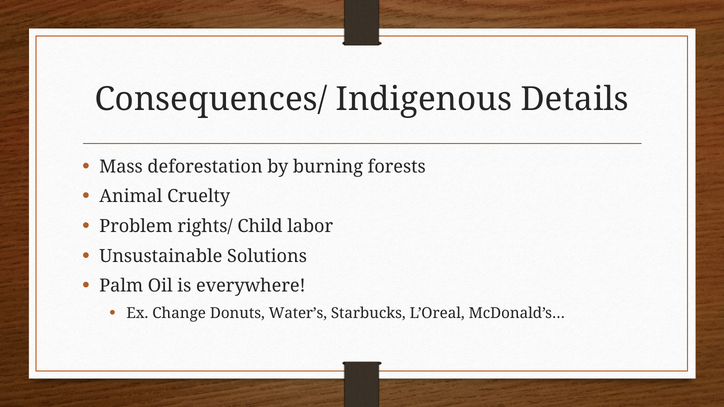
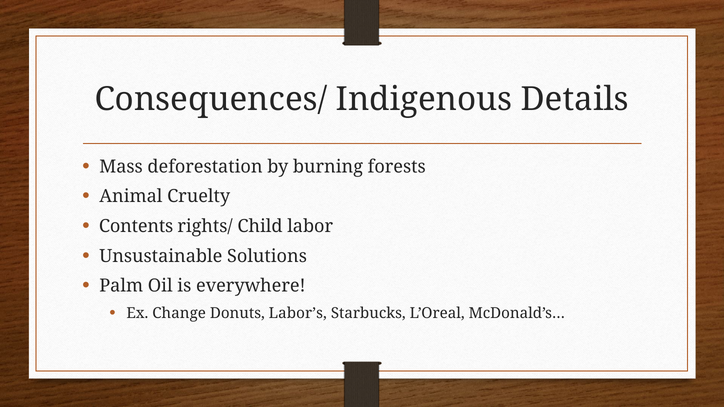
Problem: Problem -> Contents
Water’s: Water’s -> Labor’s
